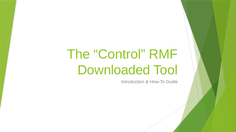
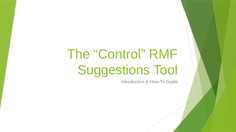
Downloaded: Downloaded -> Suggestions
